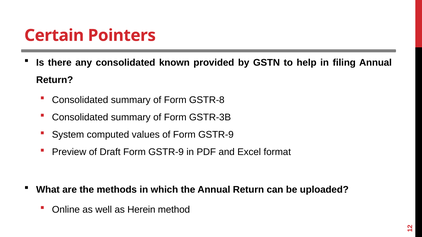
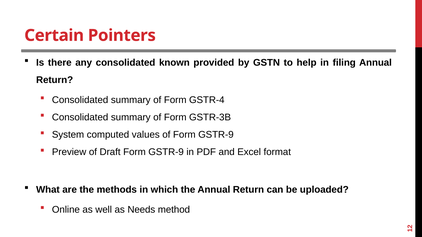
GSTR-8: GSTR-8 -> GSTR-4
Herein: Herein -> Needs
